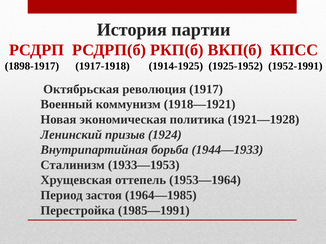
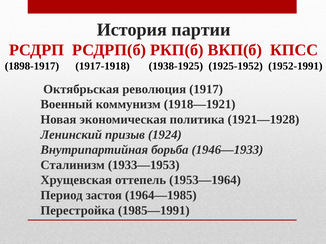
1914-1925: 1914-1925 -> 1938-1925
1944—1933: 1944—1933 -> 1946—1933
